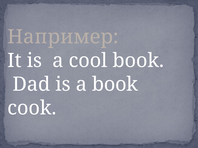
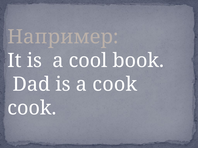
a book: book -> cook
